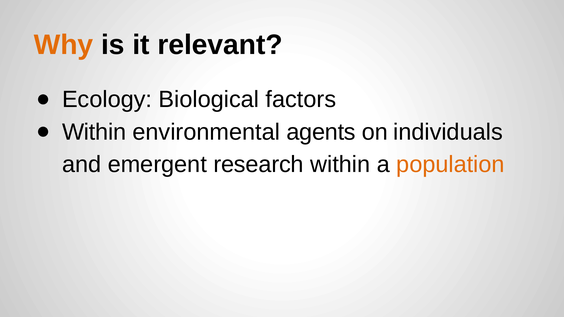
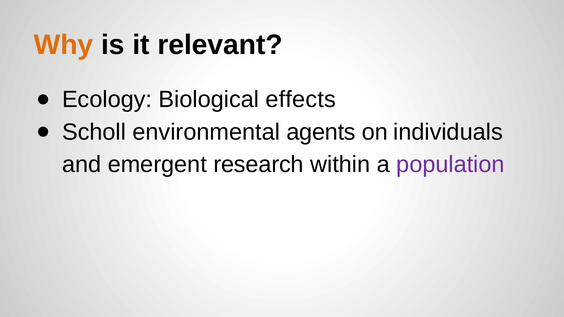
factors: factors -> effects
Within at (94, 132): Within -> Scholl
population colour: orange -> purple
